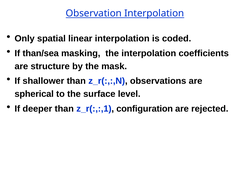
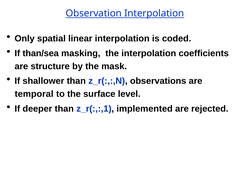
spherical: spherical -> temporal
configuration: configuration -> implemented
